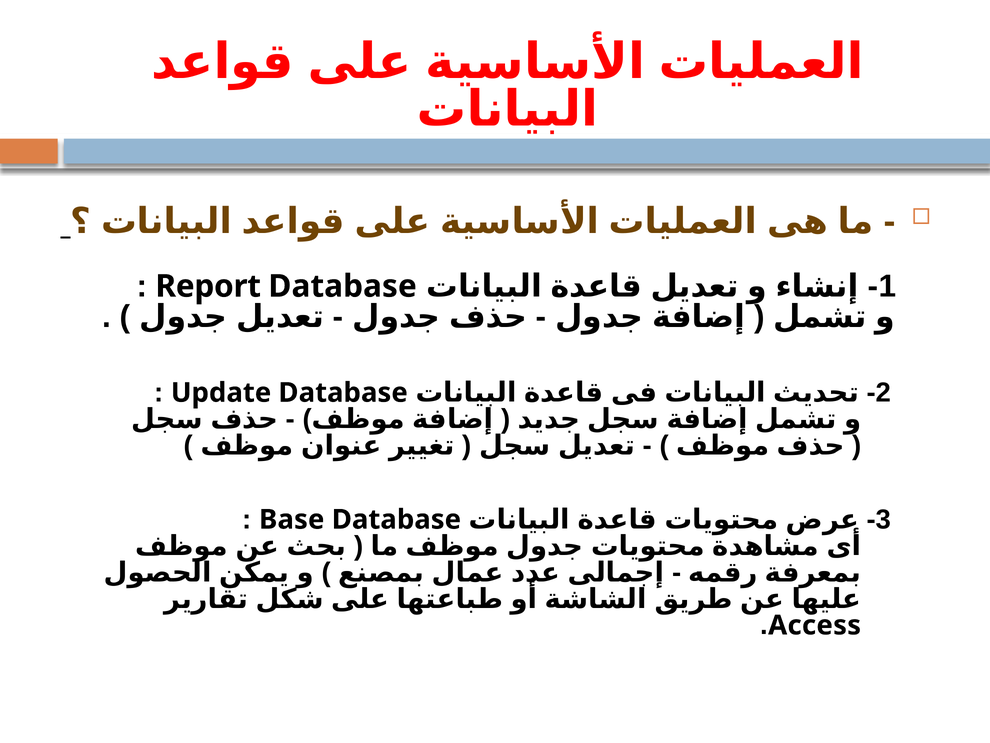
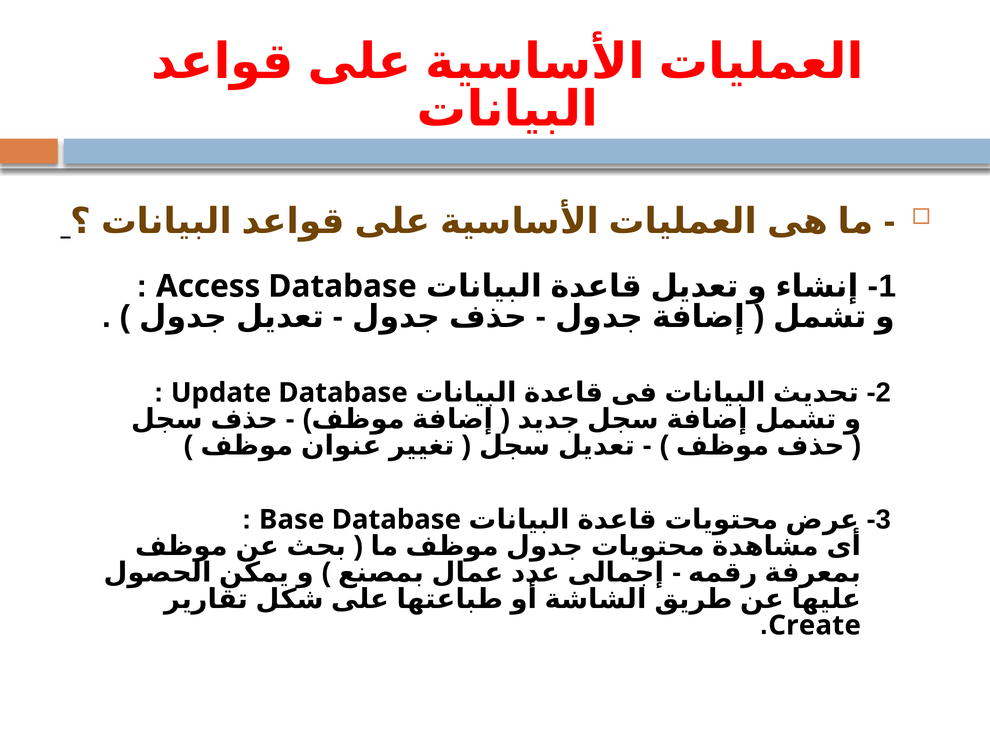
Report: Report -> Access
Access: Access -> Create
